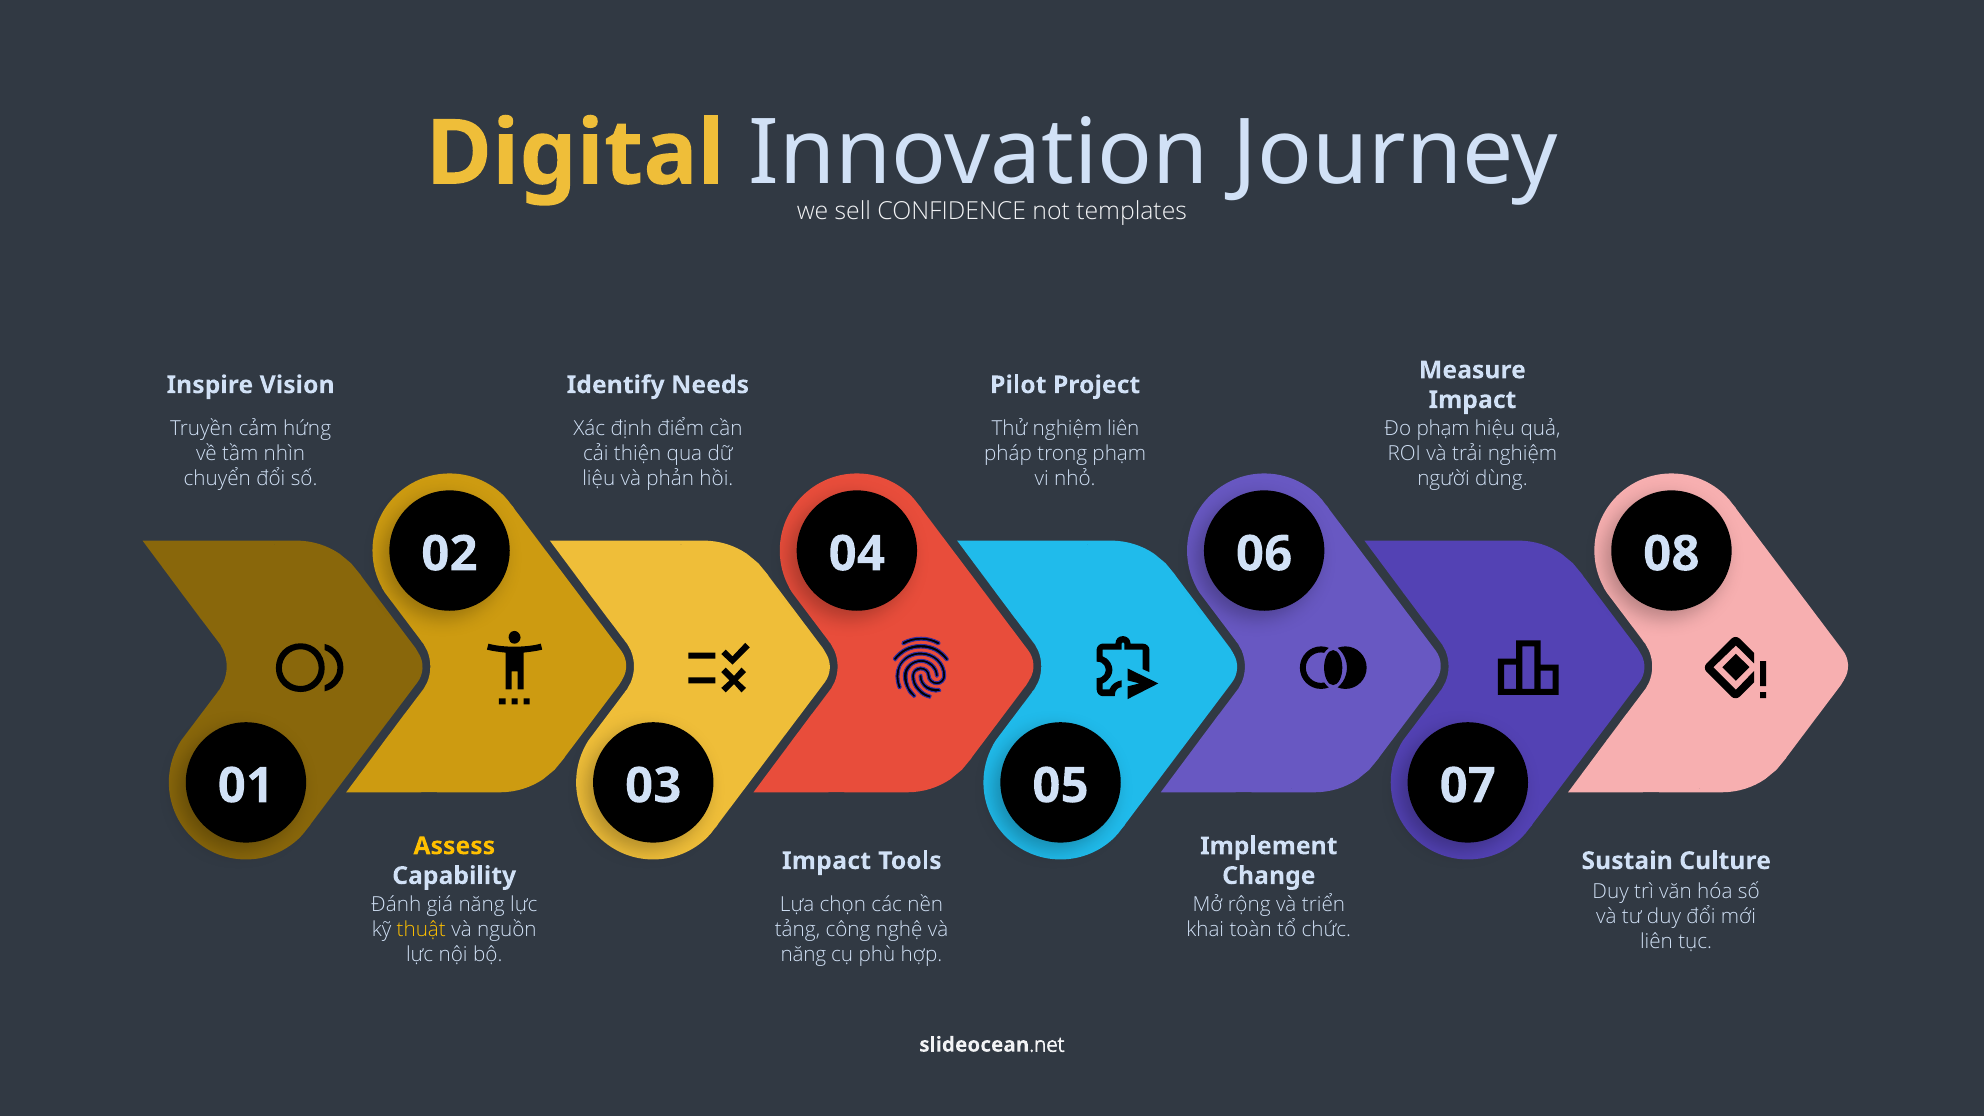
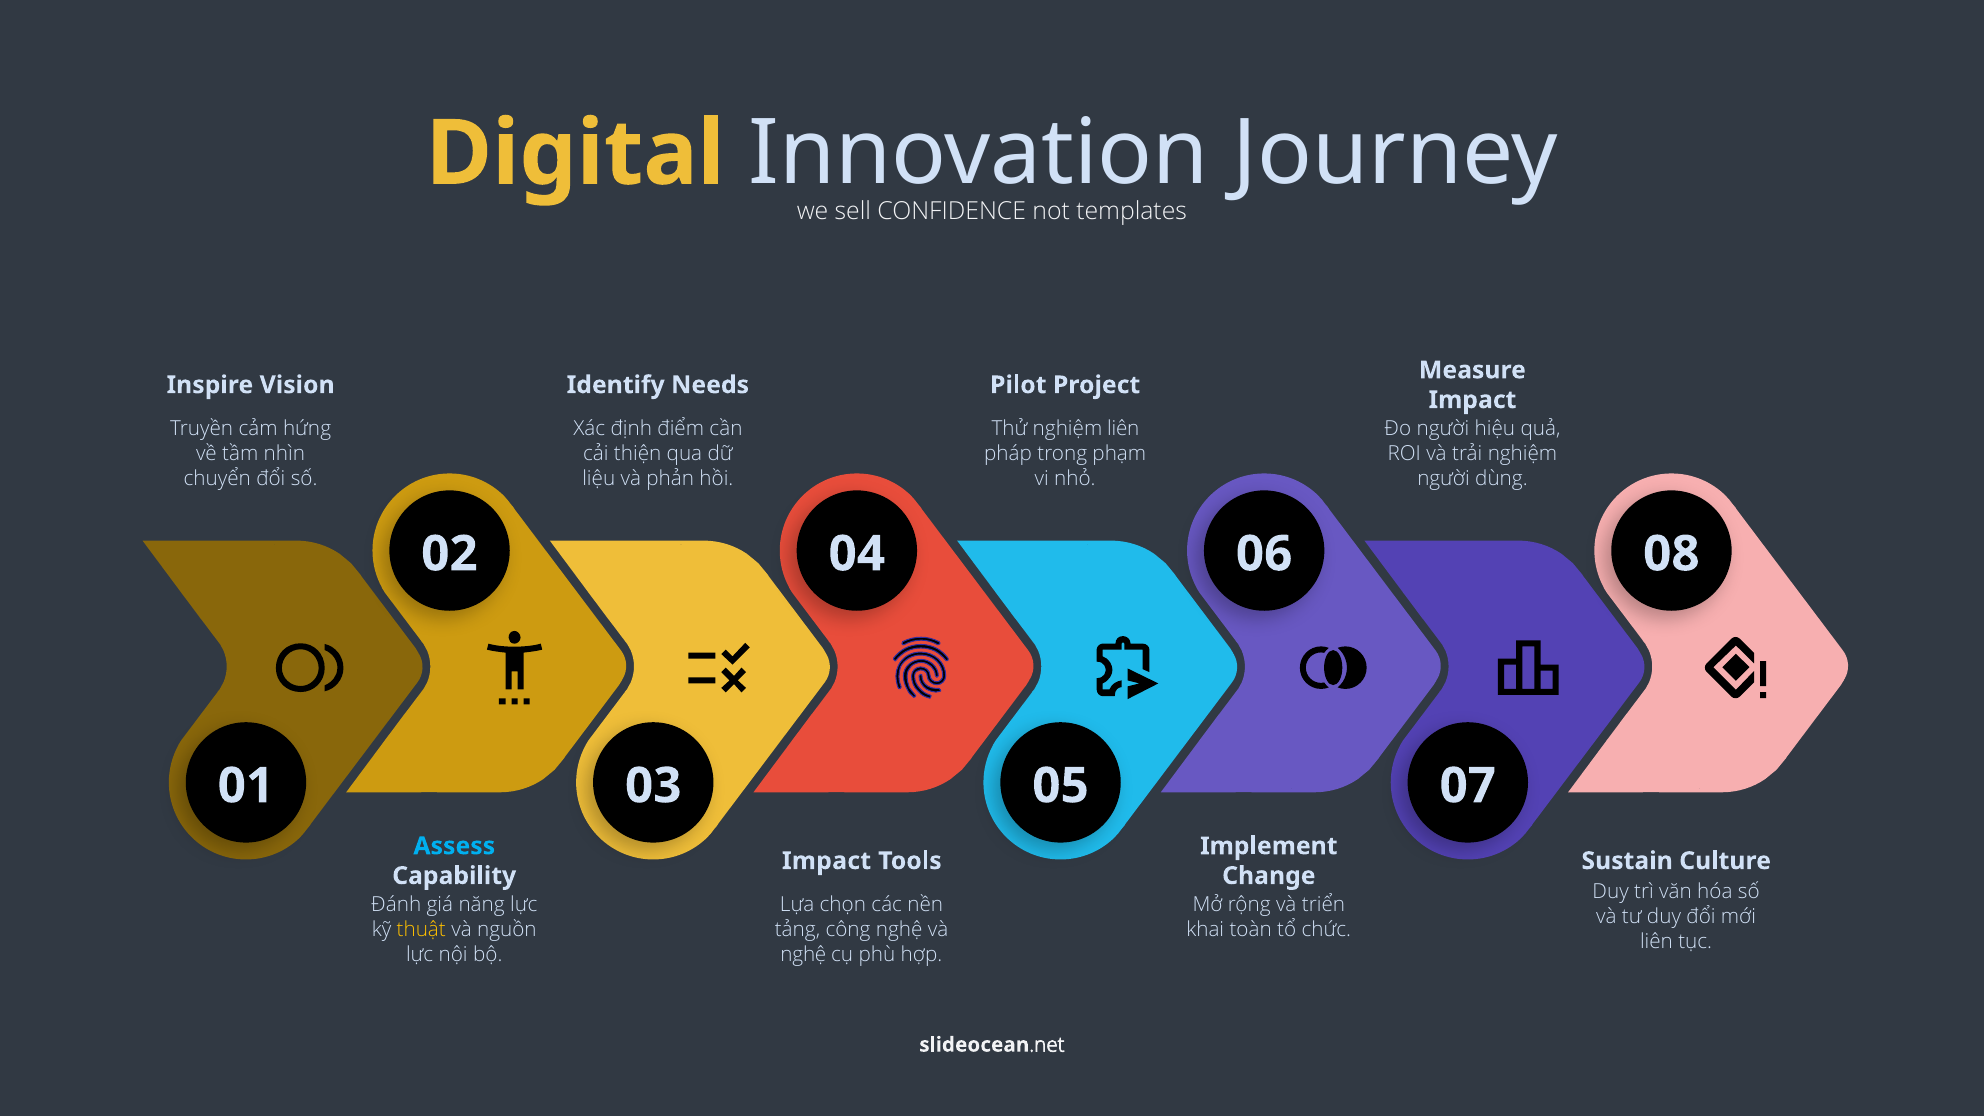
Đo phạm: phạm -> người
Assess colour: yellow -> light blue
năng at (803, 954): năng -> nghệ
